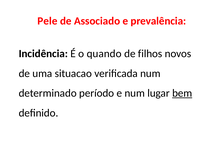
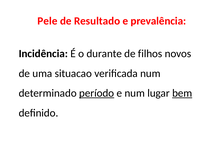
Associado: Associado -> Resultado
quando: quando -> durante
período underline: none -> present
